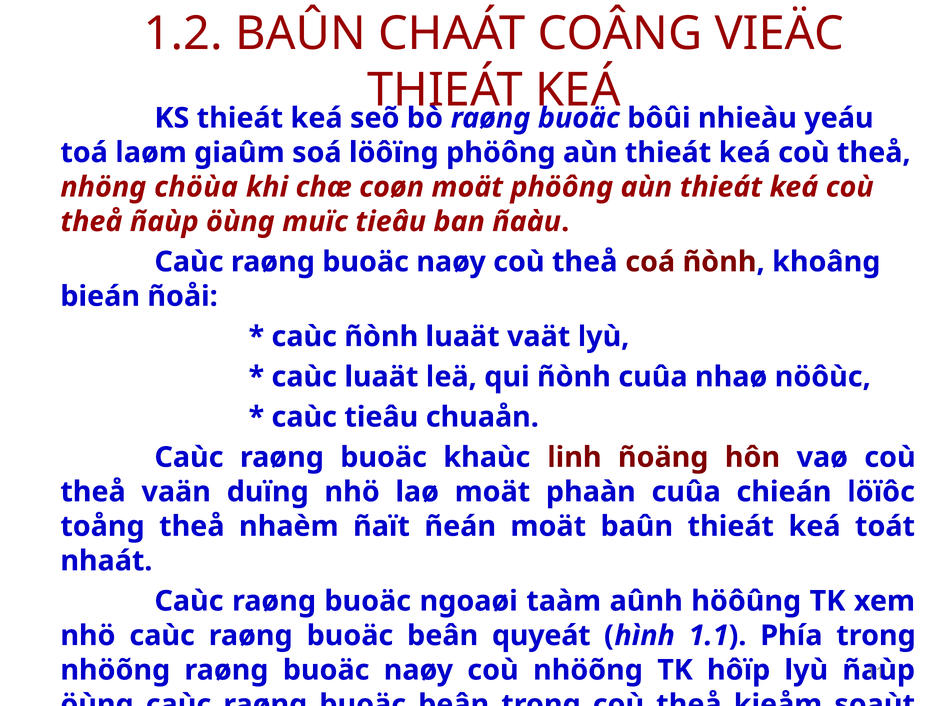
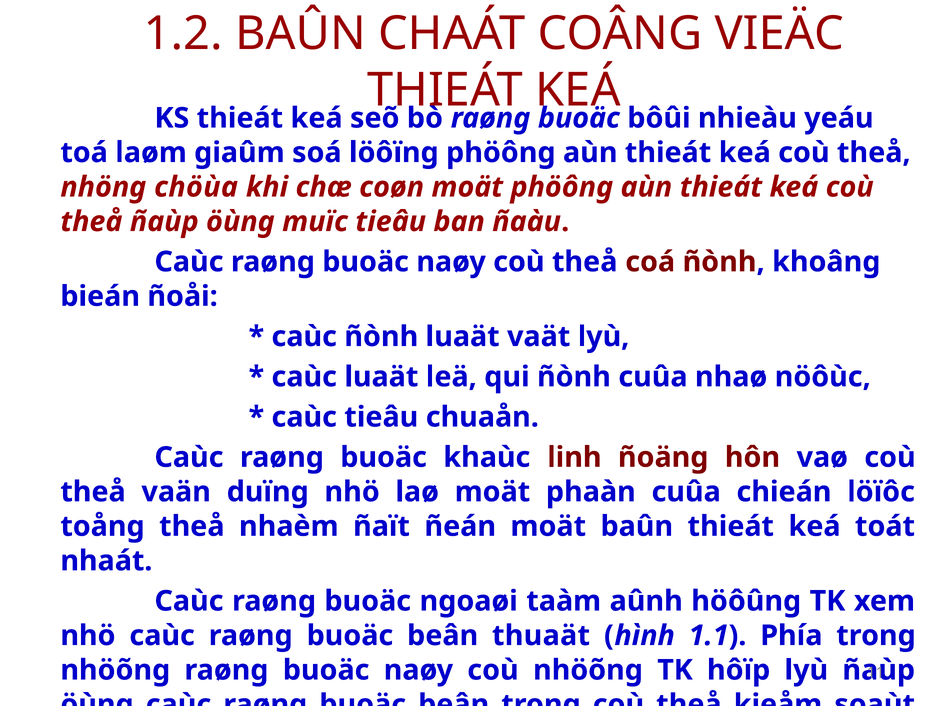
quyeát: quyeát -> thuaät
